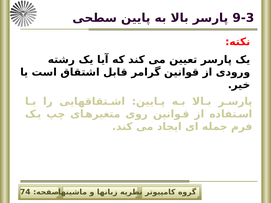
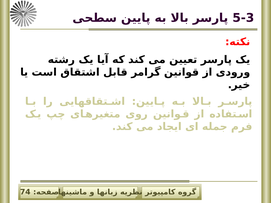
9-3: 9-3 -> 5-3
